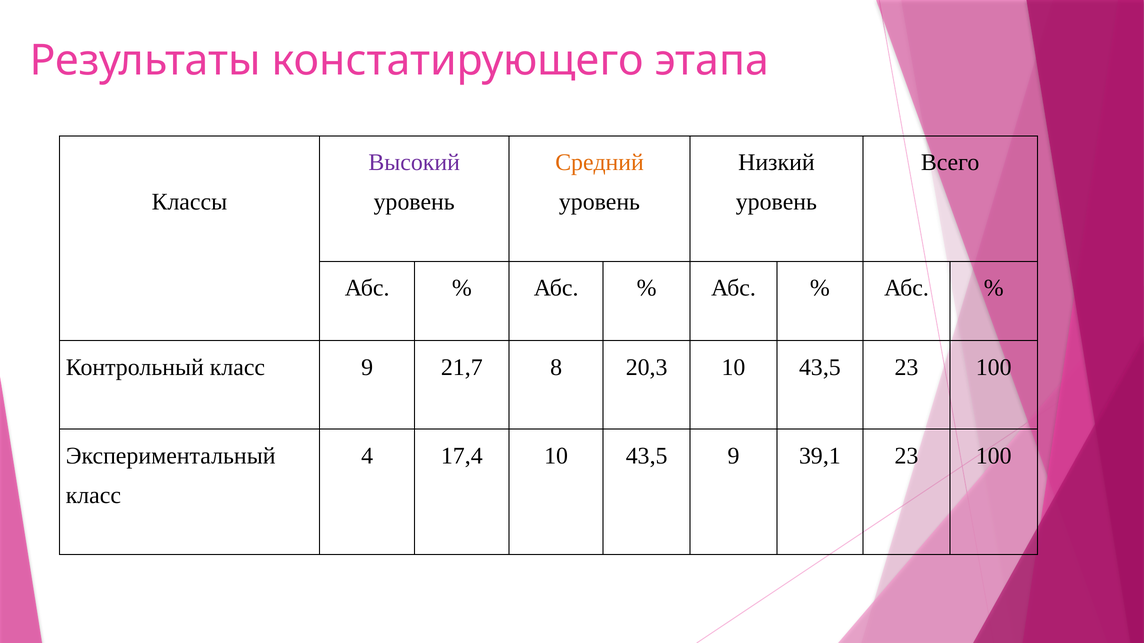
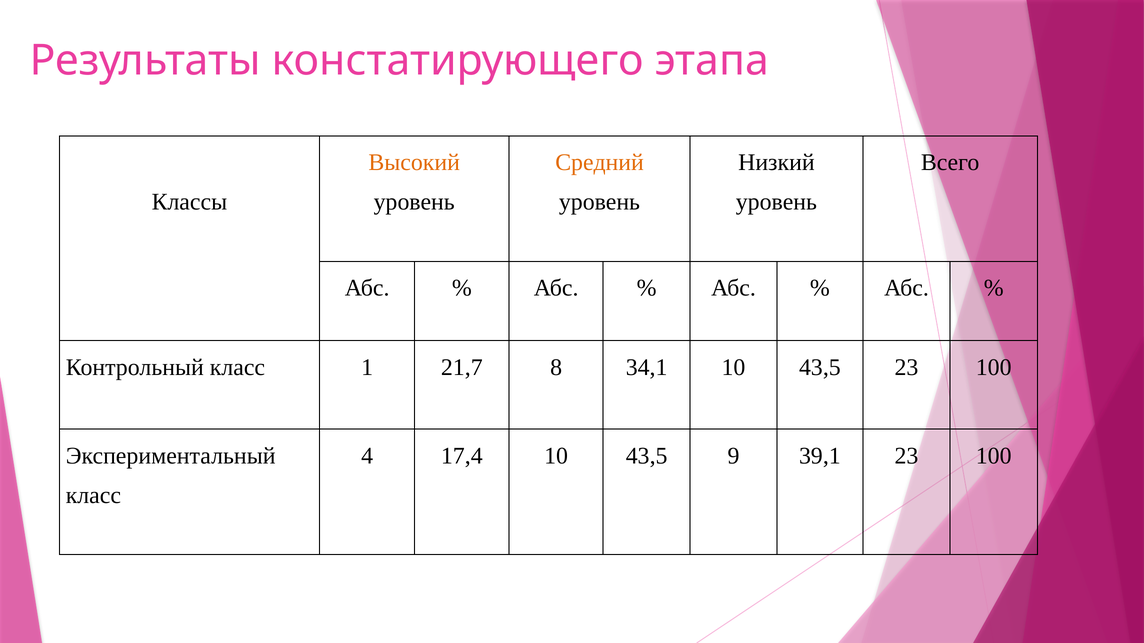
Высокий colour: purple -> orange
класс 9: 9 -> 1
20,3: 20,3 -> 34,1
